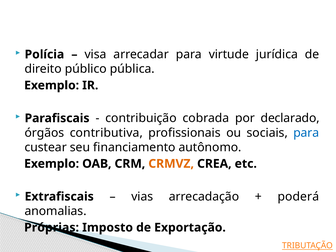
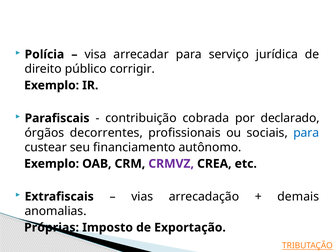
virtude: virtude -> serviço
pública: pública -> corrigir
contributiva: contributiva -> decorrentes
CRMVZ colour: orange -> purple
poderá: poderá -> demais
